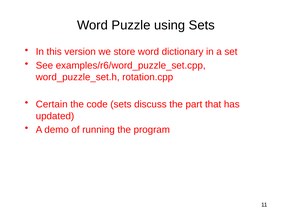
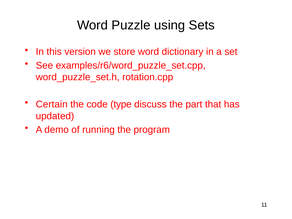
code sets: sets -> type
